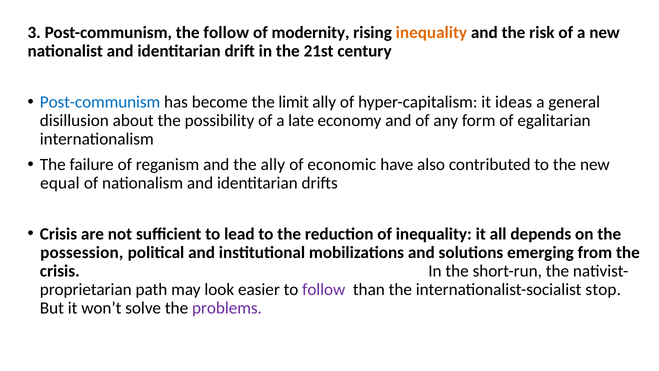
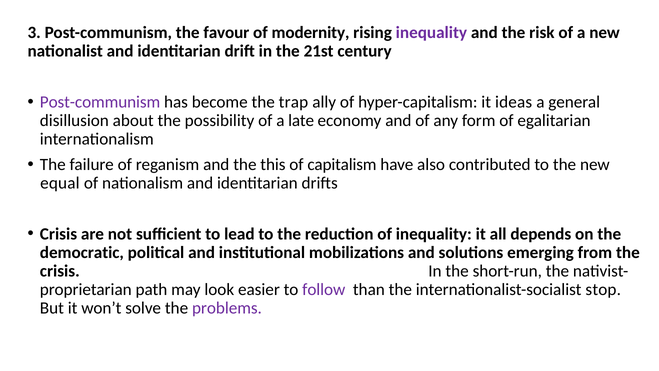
the follow: follow -> favour
inequality at (431, 33) colour: orange -> purple
Post-communism at (100, 102) colour: blue -> purple
limit: limit -> trap
the ally: ally -> this
economic: economic -> capitalism
possession: possession -> democratic
